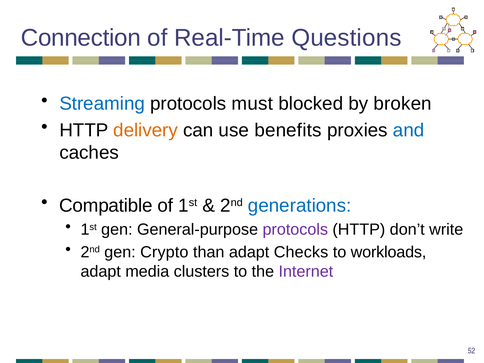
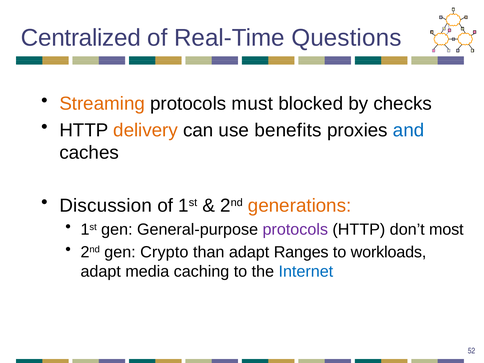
Connection: Connection -> Centralized
Streaming colour: blue -> orange
broken: broken -> checks
Compatible: Compatible -> Discussion
generations colour: blue -> orange
write: write -> most
Checks: Checks -> Ranges
clusters: clusters -> caching
Internet colour: purple -> blue
